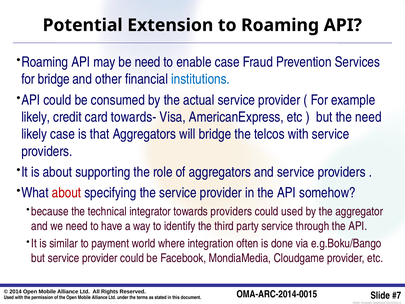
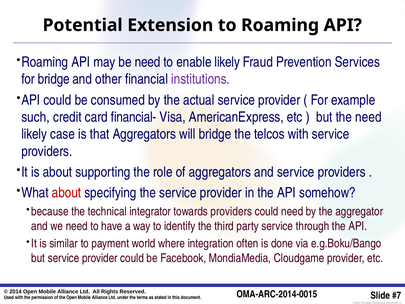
enable case: case -> likely
institutions colour: blue -> purple
likely at (36, 117): likely -> such
towards-: towards- -> financial-
could used: used -> need
